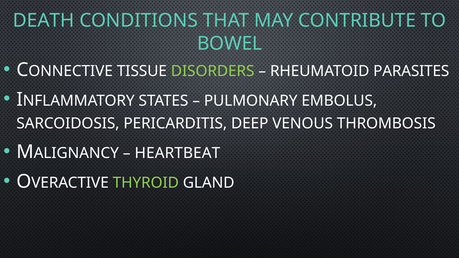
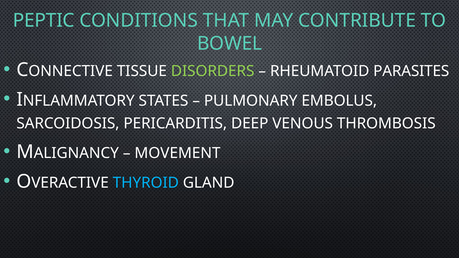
DEATH: DEATH -> PEPTIC
HEARTBEAT: HEARTBEAT -> MOVEMENT
THYROID colour: light green -> light blue
